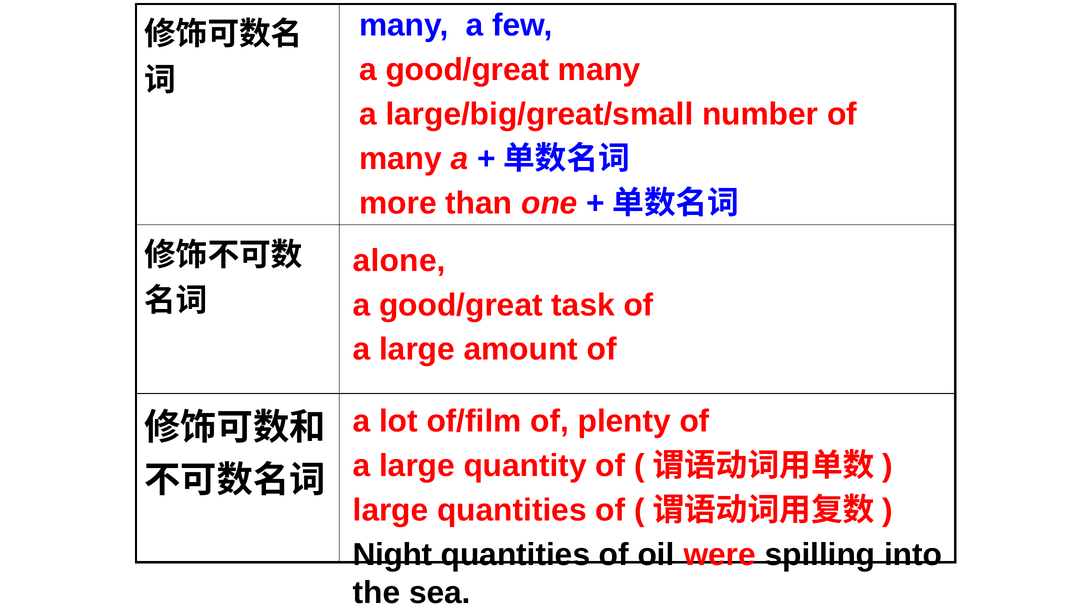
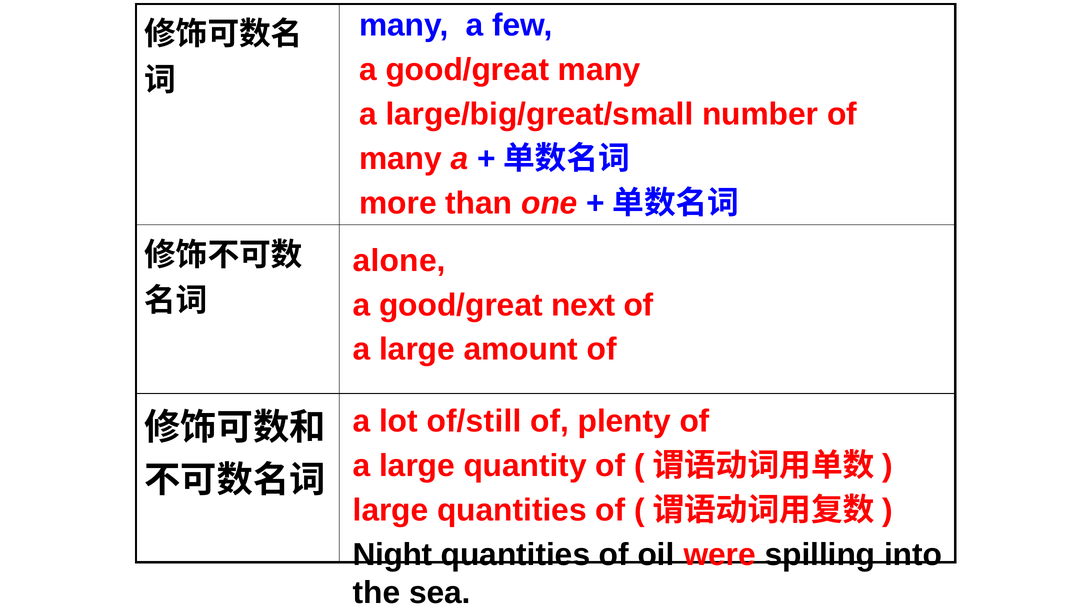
task: task -> next
of/film: of/film -> of/still
